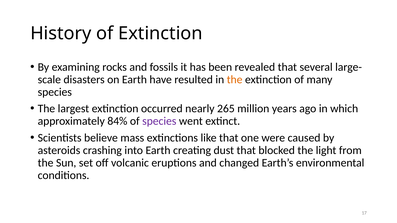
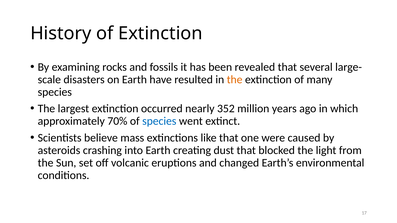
265: 265 -> 352
84%: 84% -> 70%
species at (159, 121) colour: purple -> blue
